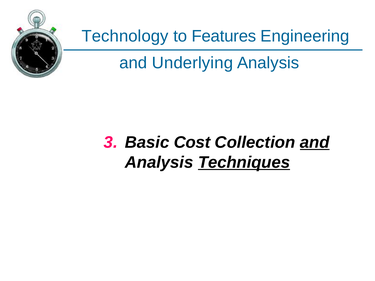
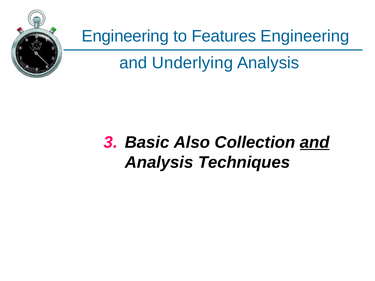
Technology at (125, 36): Technology -> Engineering
Cost: Cost -> Also
Techniques underline: present -> none
